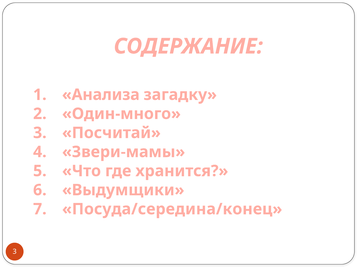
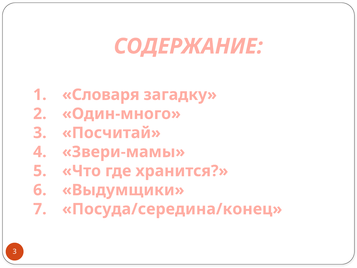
Анализа: Анализа -> Словаря
